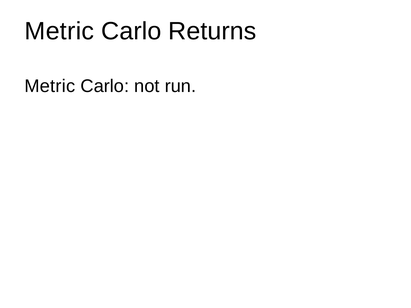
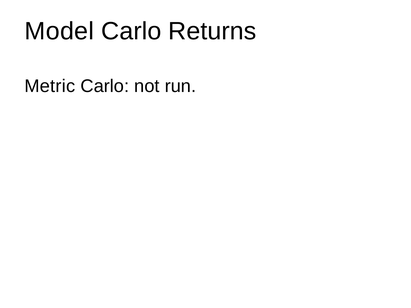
Metric at (59, 31): Metric -> Model
